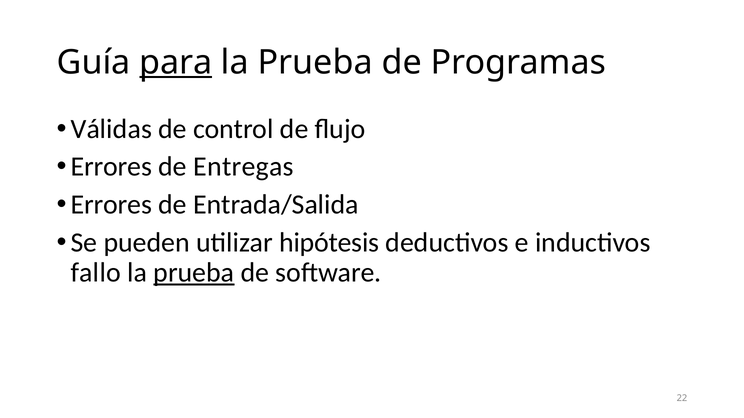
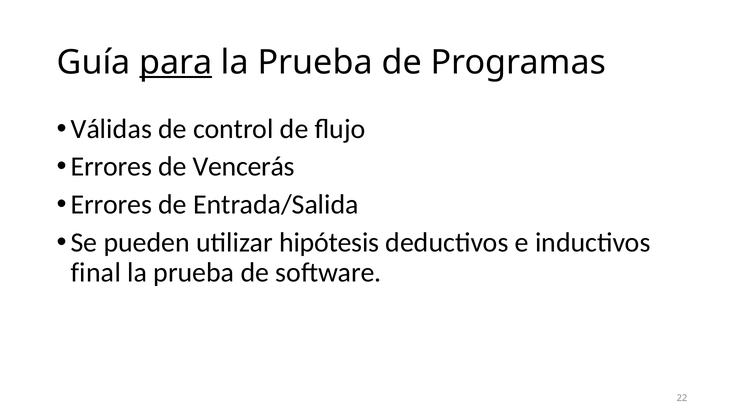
Entregas: Entregas -> Vencerás
fallo: fallo -> final
prueba at (194, 273) underline: present -> none
